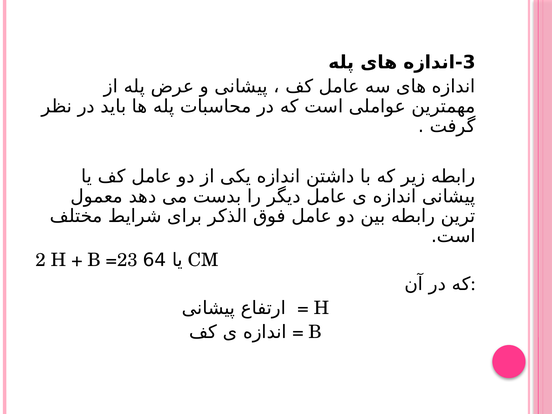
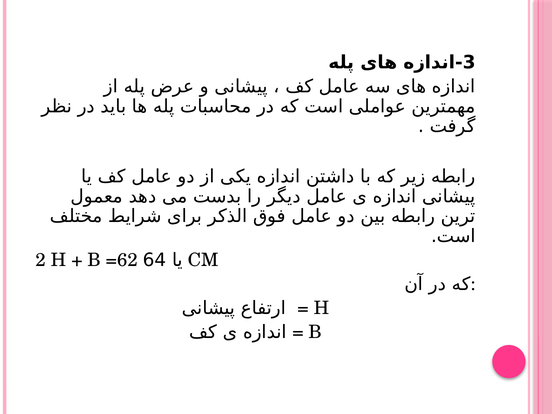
=23: =23 -> =62
